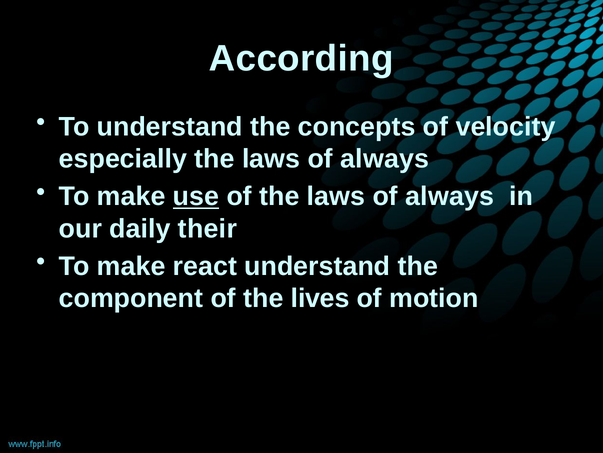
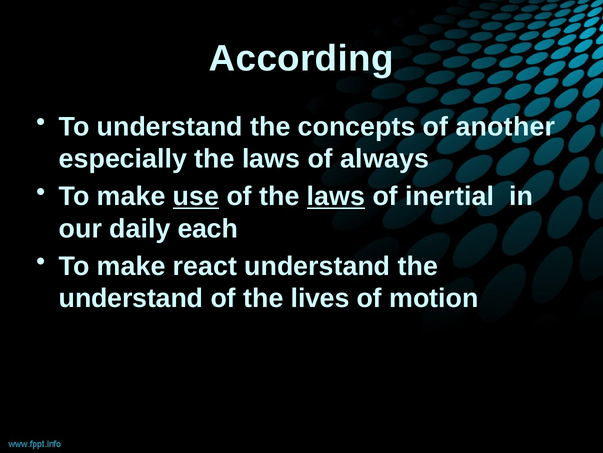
velocity: velocity -> another
laws at (336, 196) underline: none -> present
always at (450, 196): always -> inertial
their: their -> each
component at (131, 298): component -> understand
